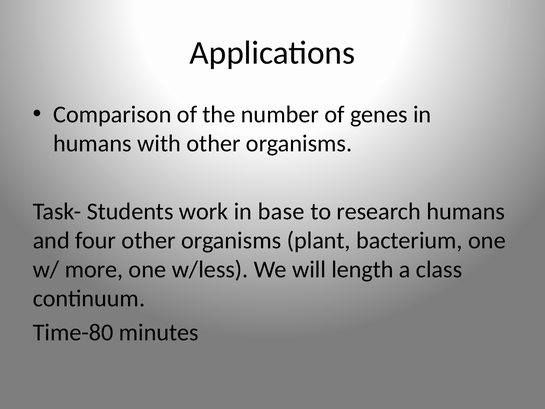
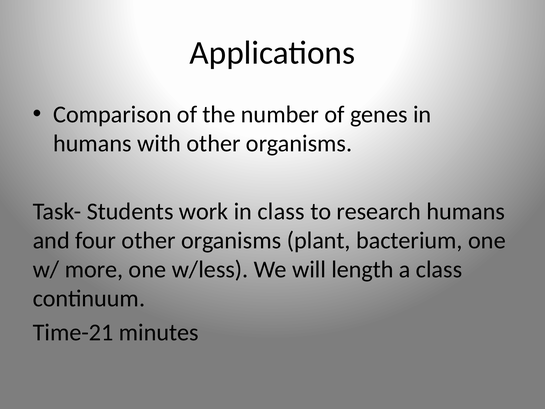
in base: base -> class
Time-80: Time-80 -> Time-21
